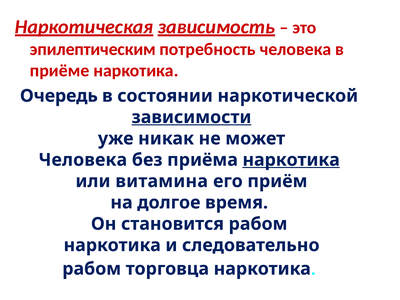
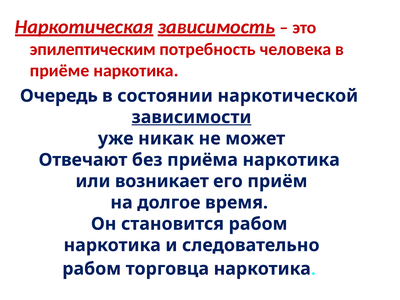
Человека at (83, 160): Человека -> Отвечают
наркотика at (291, 160) underline: present -> none
витамина: витамина -> возникает
